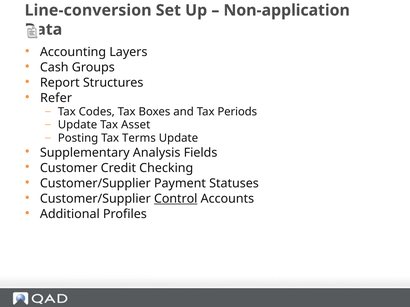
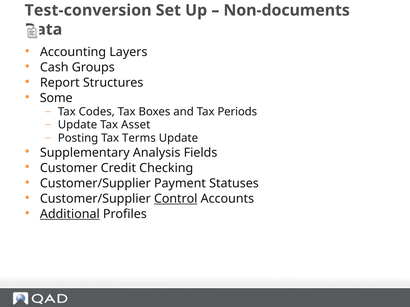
Line-conversion: Line-conversion -> Test-conversion
Non-application: Non-application -> Non-documents
Refer: Refer -> Some
Additional underline: none -> present
